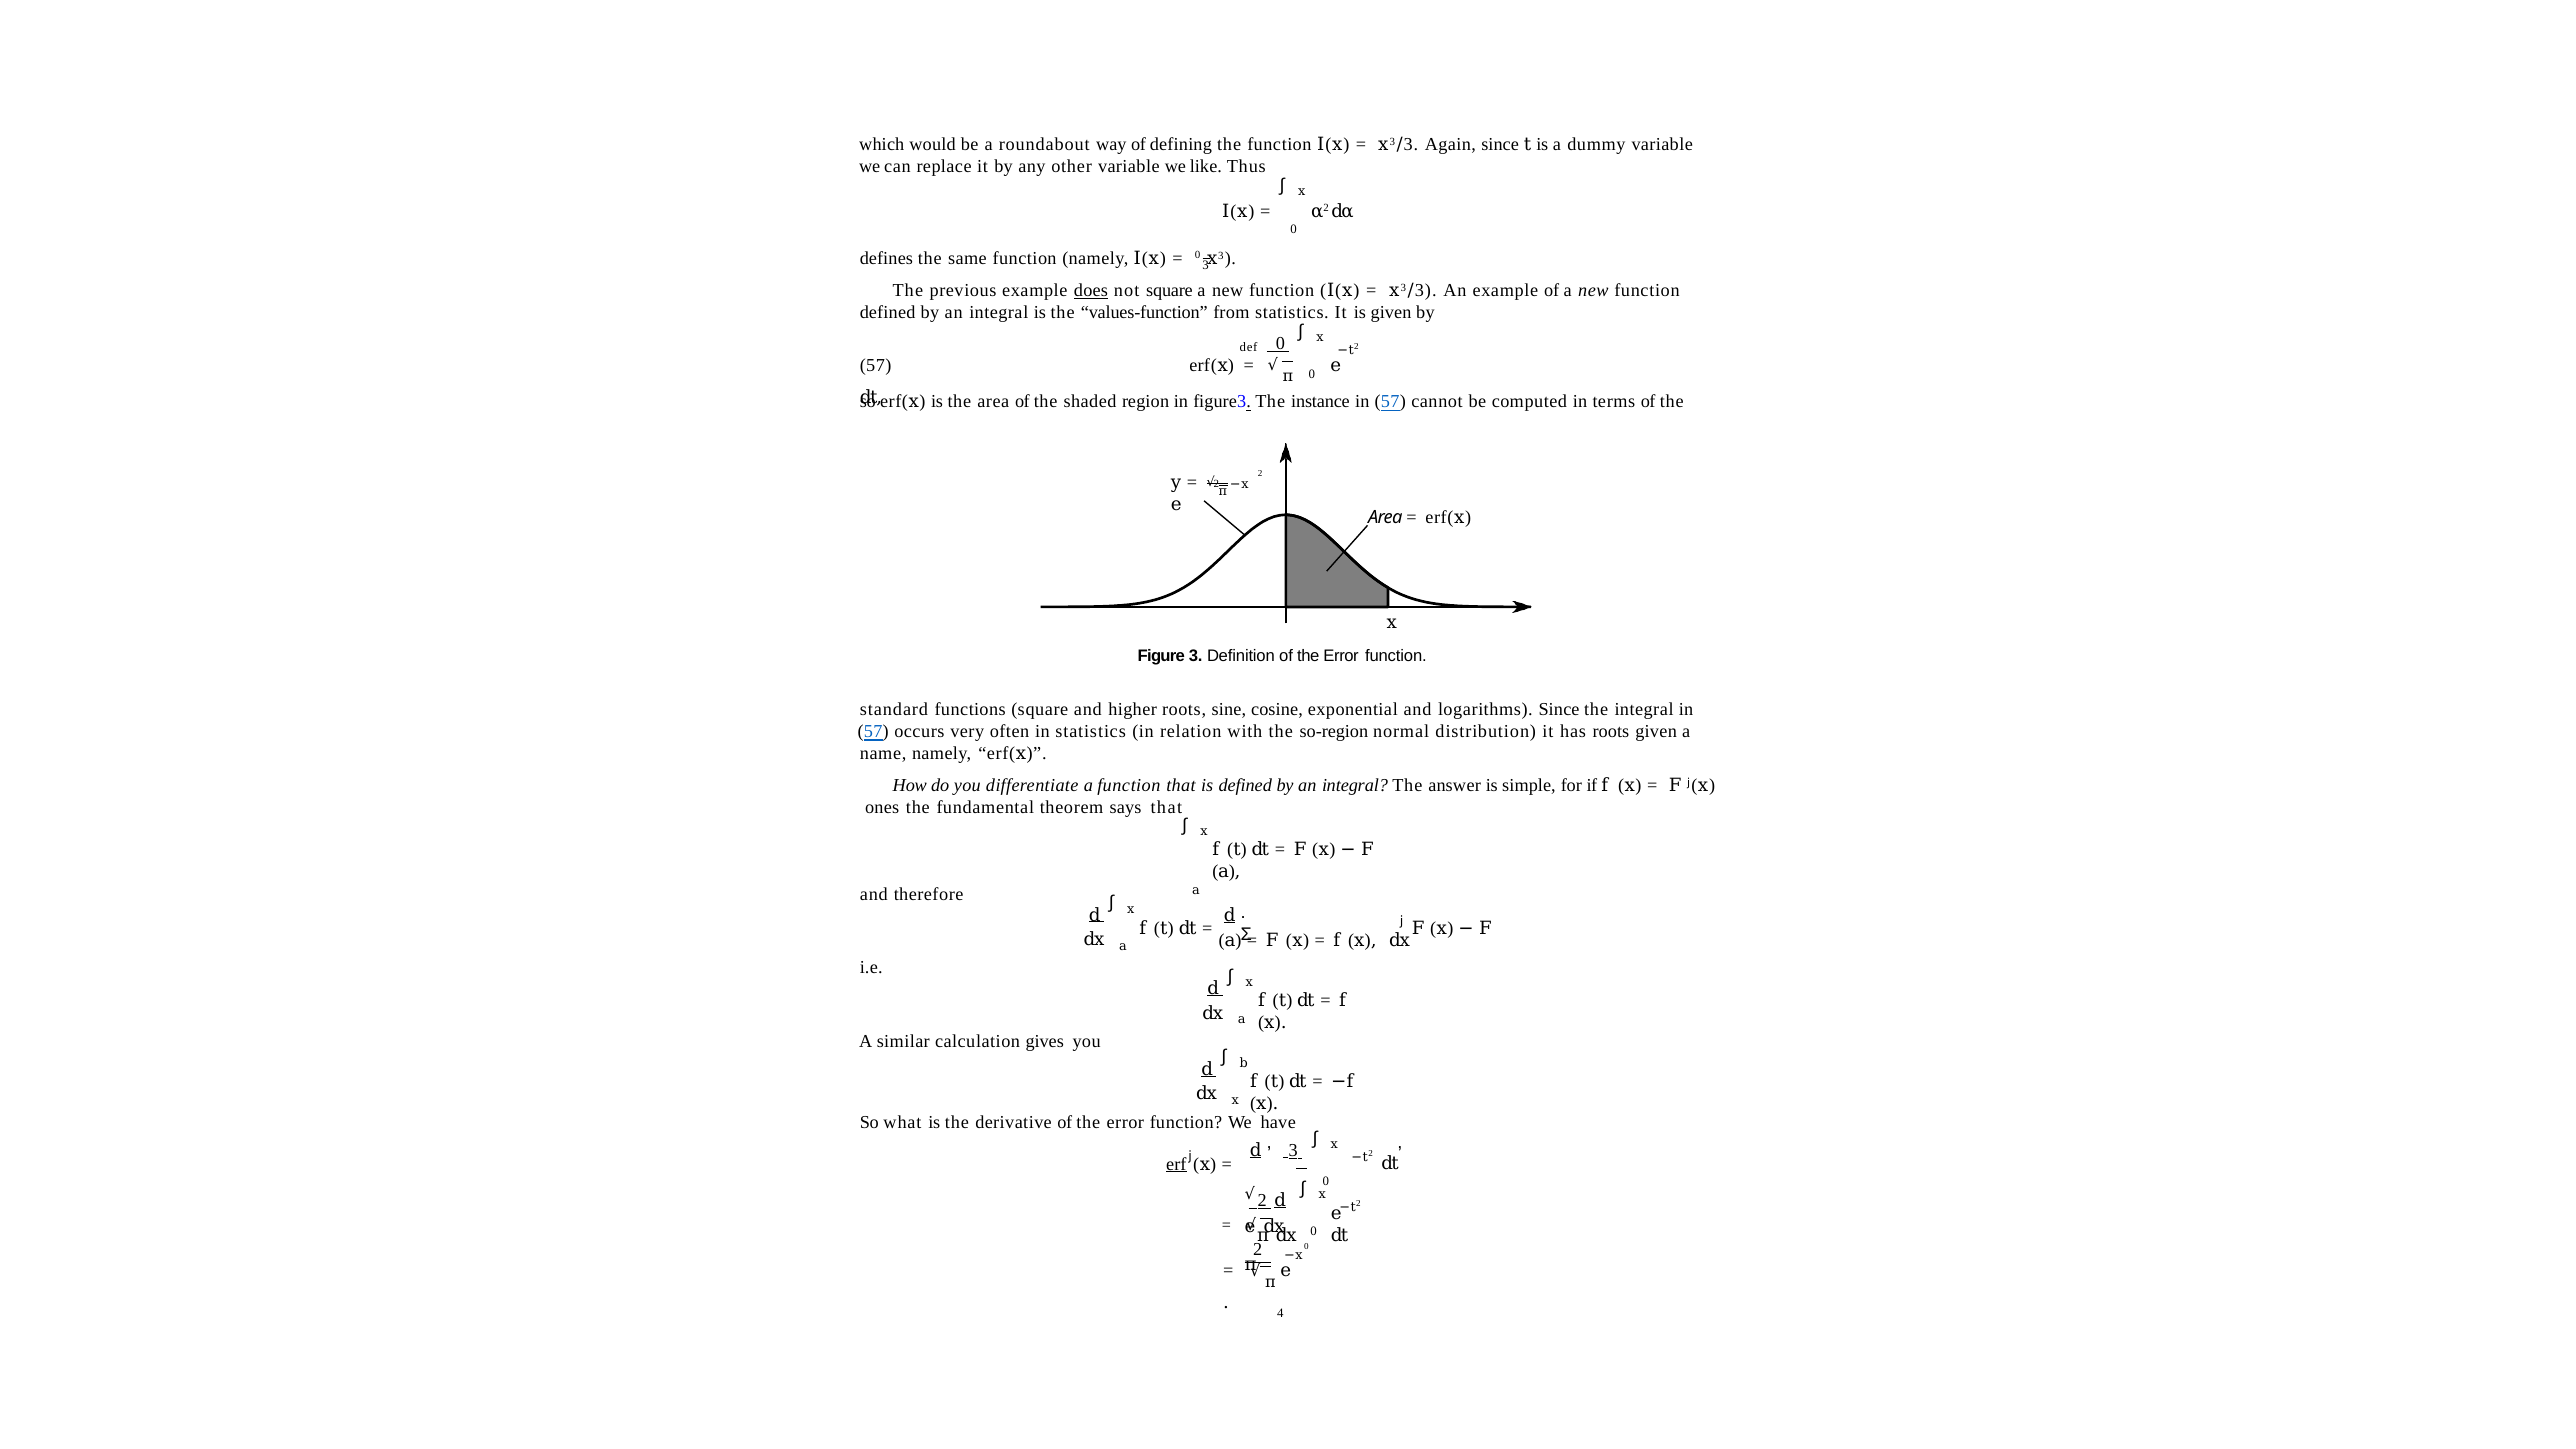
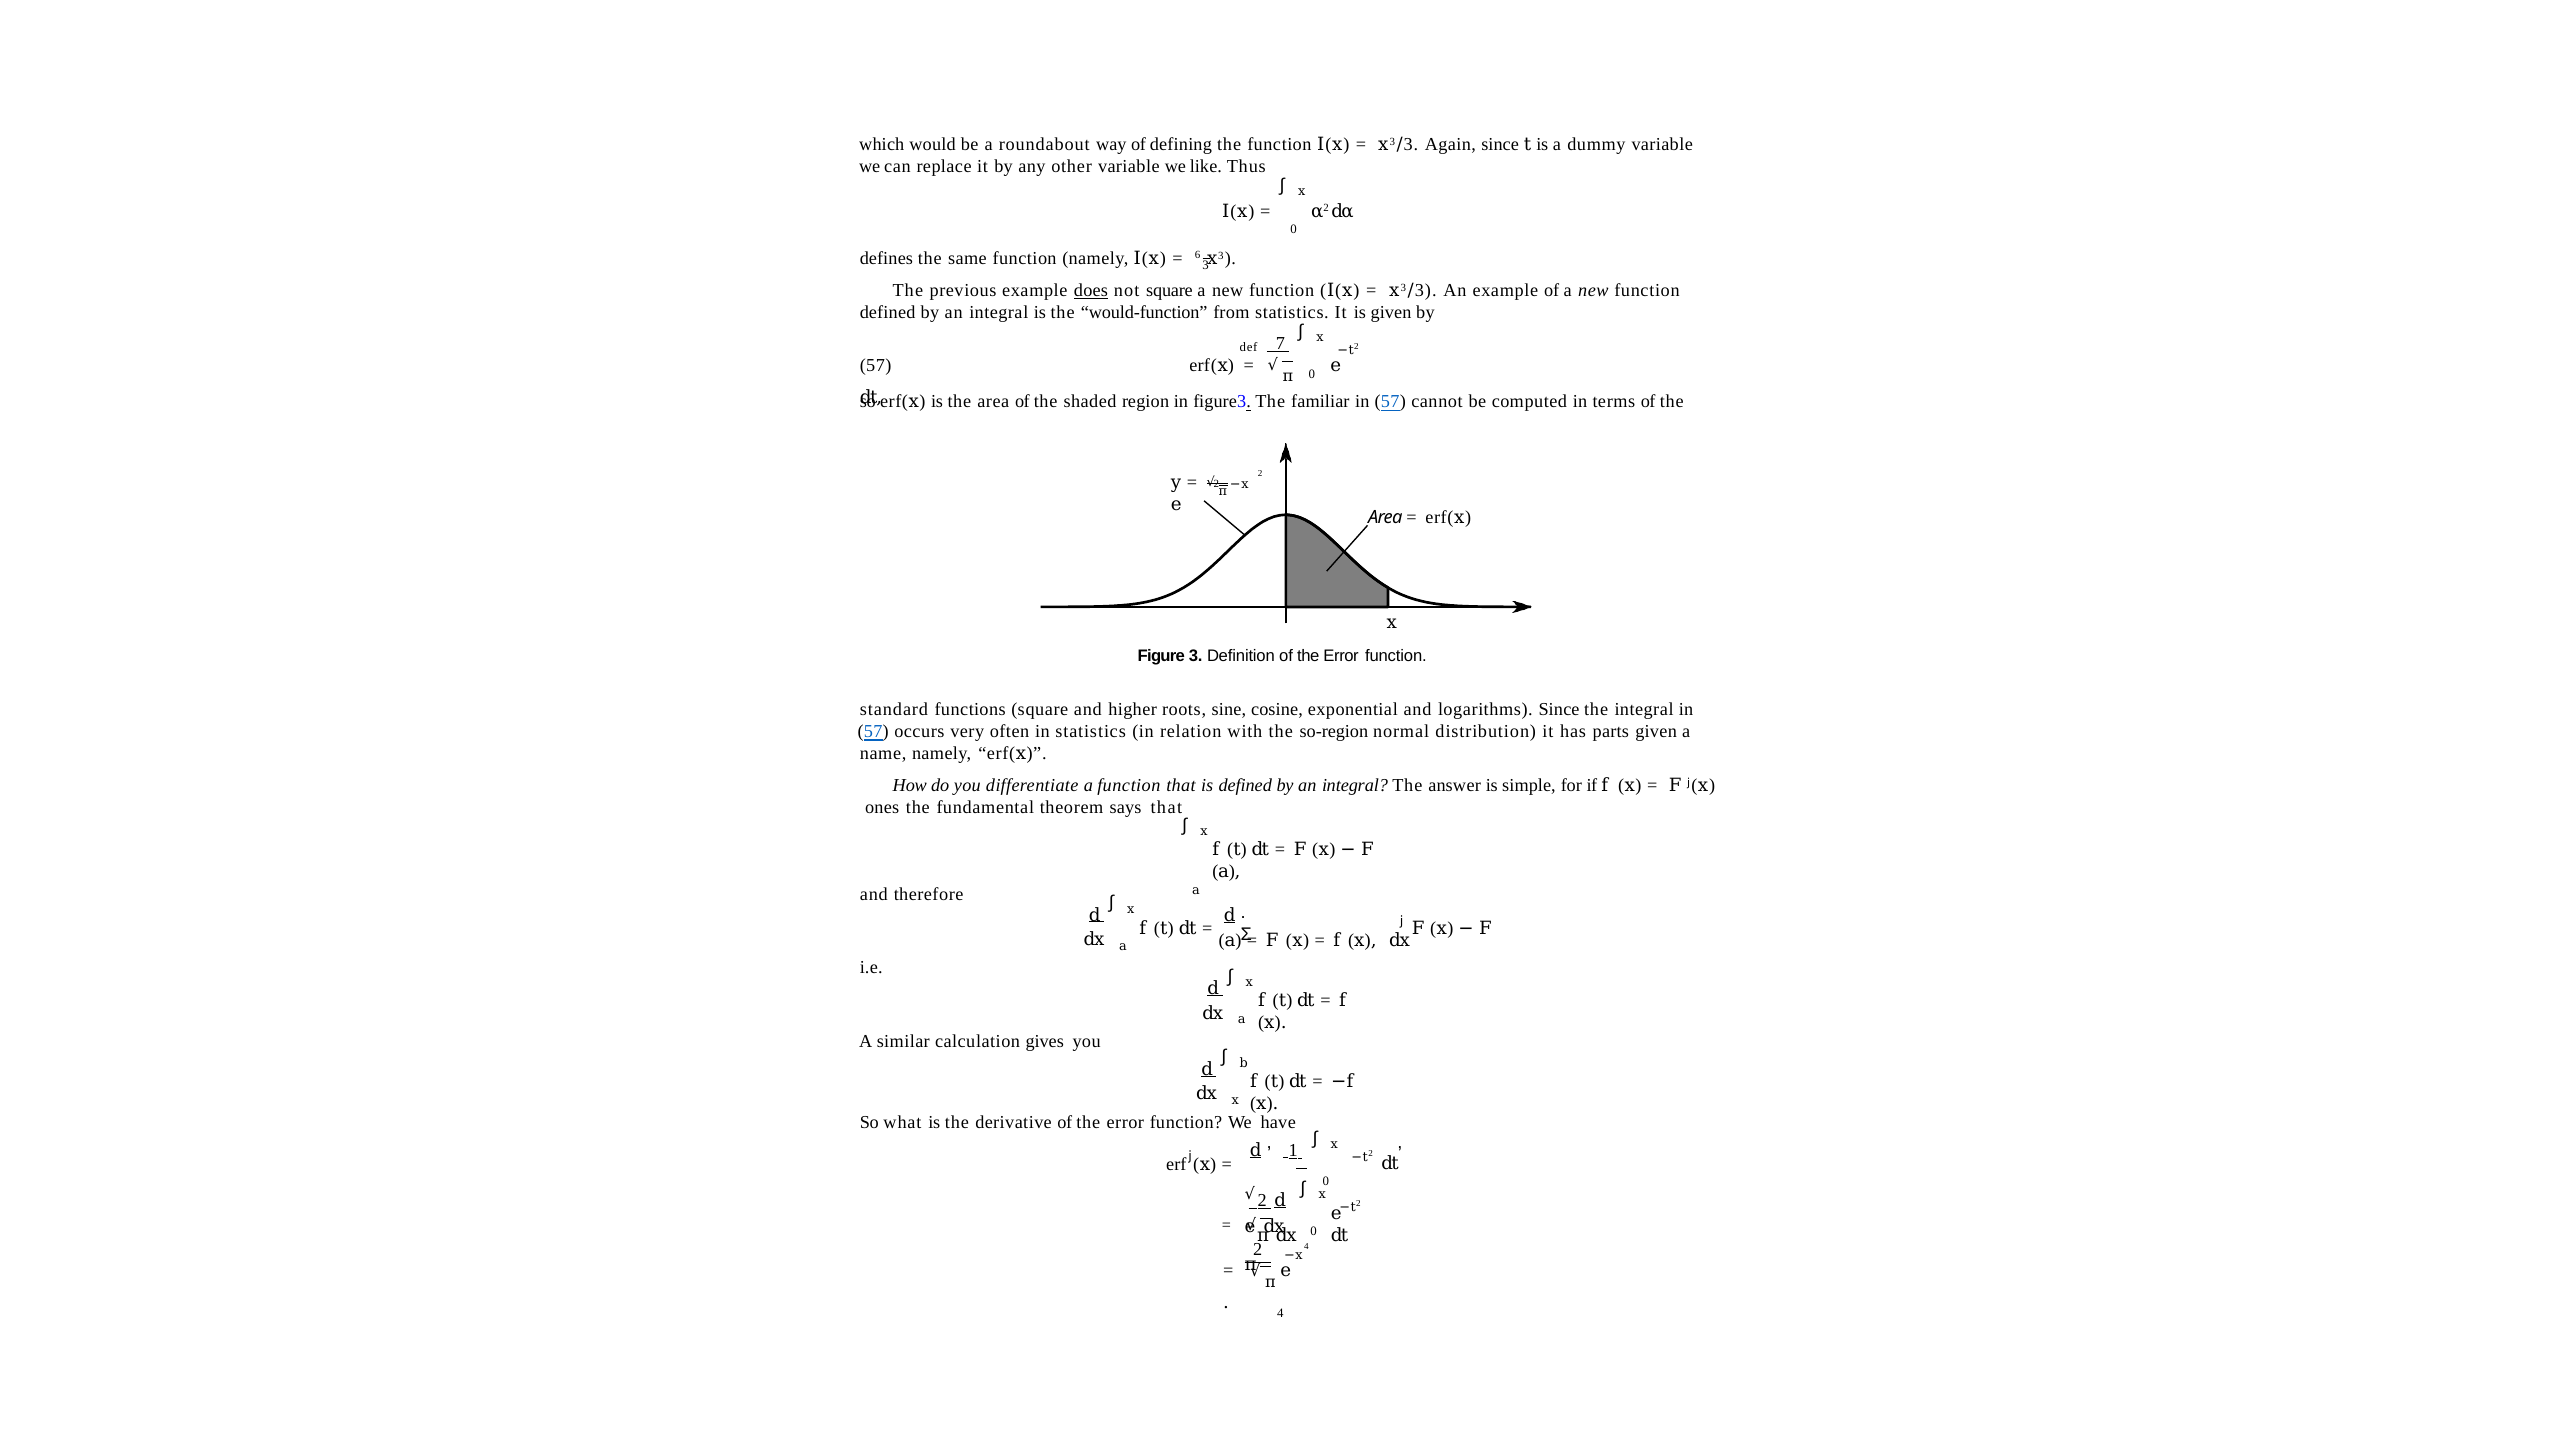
0 at (1198, 255): 0 -> 6
values-function: values-function -> would-function
def 0: 0 -> 7
instance: instance -> familiar
has roots: roots -> parts
d 3: 3 -> 1
erf underline: present -> none
2 0: 0 -> 4
